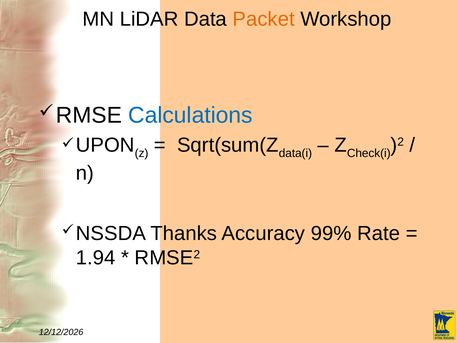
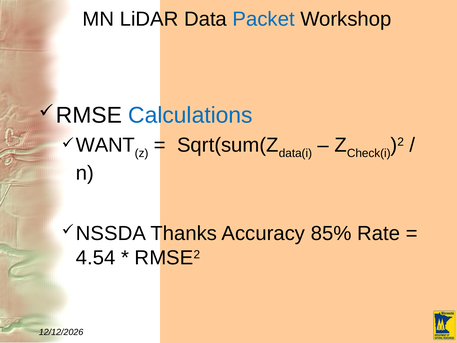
Packet colour: orange -> blue
UPON: UPON -> WANT
99%: 99% -> 85%
1.94: 1.94 -> 4.54
